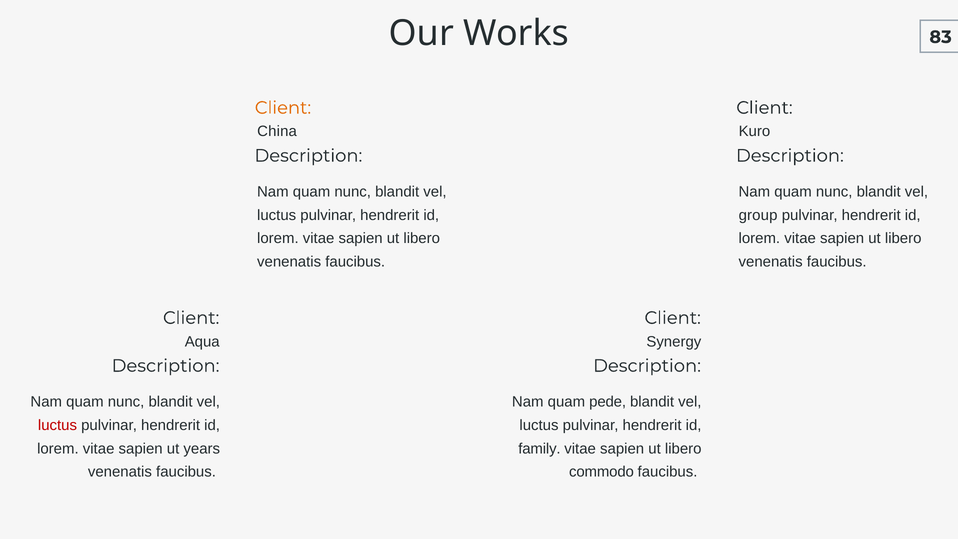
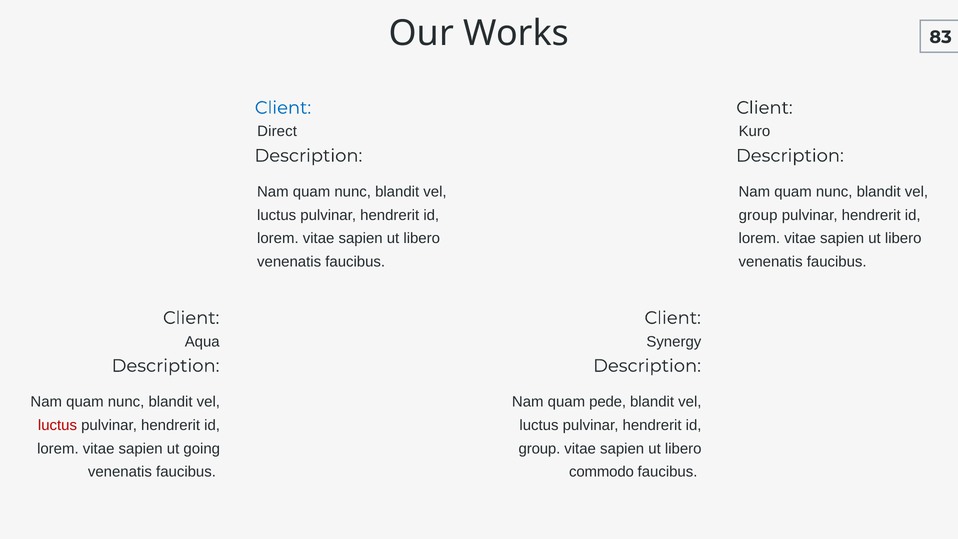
Client at (283, 108) colour: orange -> blue
China: China -> Direct
years: years -> going
family at (539, 449): family -> group
